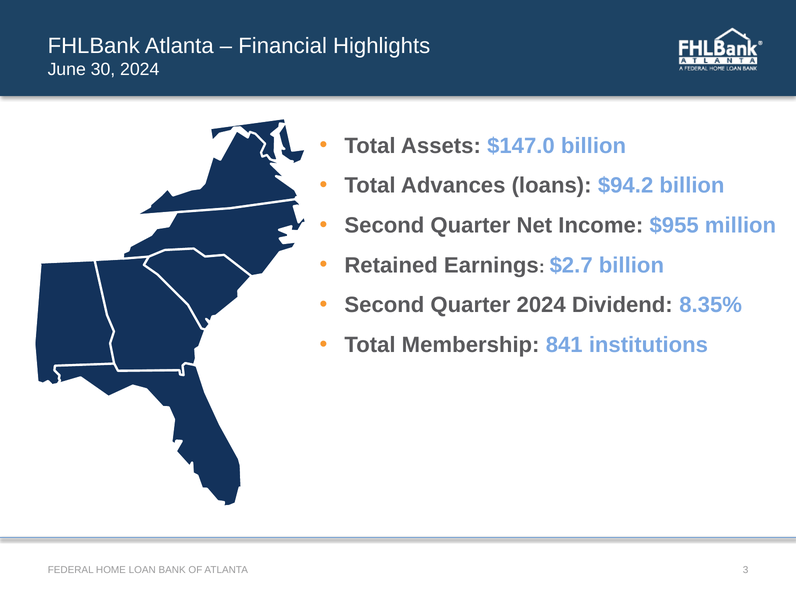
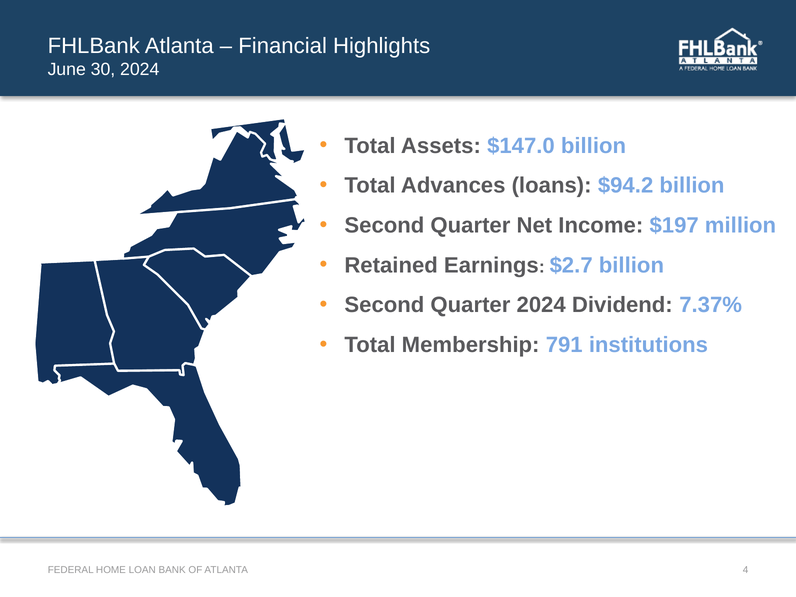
$955: $955 -> $197
8.35%: 8.35% -> 7.37%
841: 841 -> 791
3: 3 -> 4
